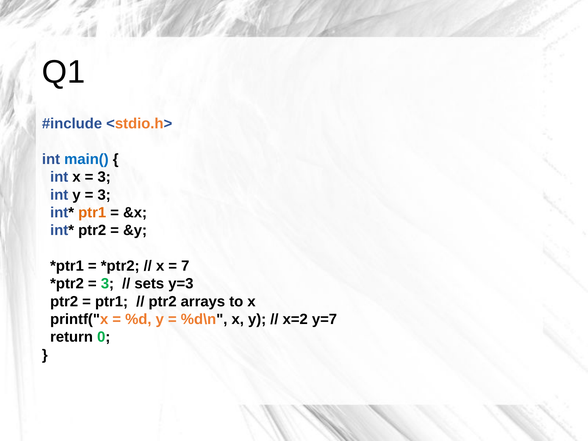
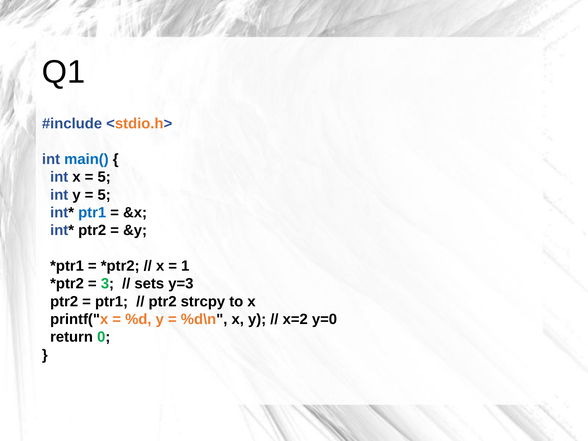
3 at (104, 177): 3 -> 5
3 at (104, 195): 3 -> 5
ptr1 at (92, 213) colour: orange -> blue
7: 7 -> 1
arrays: arrays -> strcpy
y=7: y=7 -> y=0
